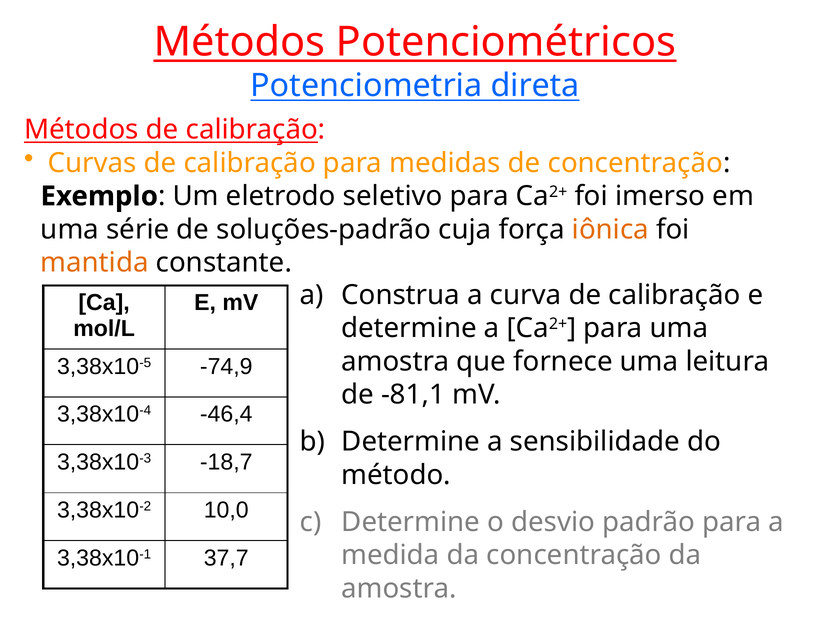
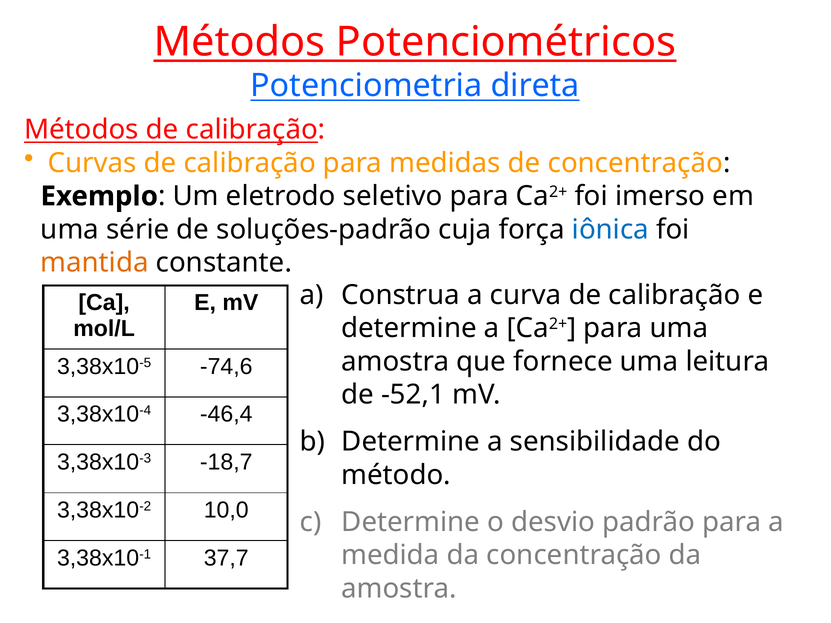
iônica colour: orange -> blue
-74,9: -74,9 -> -74,6
-81,1: -81,1 -> -52,1
